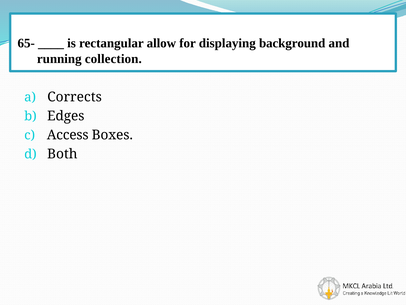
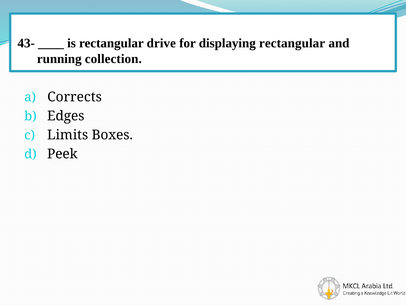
65-: 65- -> 43-
allow: allow -> drive
displaying background: background -> rectangular
Access: Access -> Limits
Both: Both -> Peek
